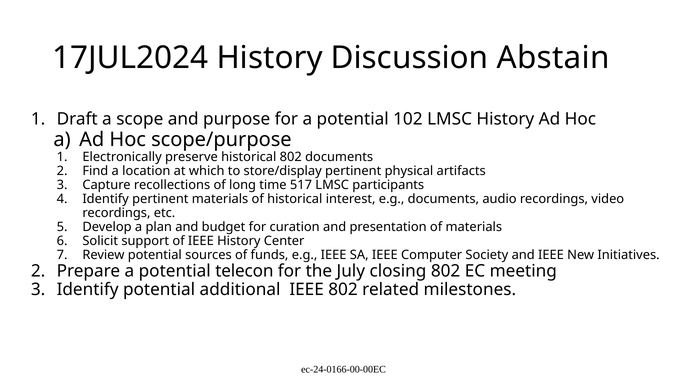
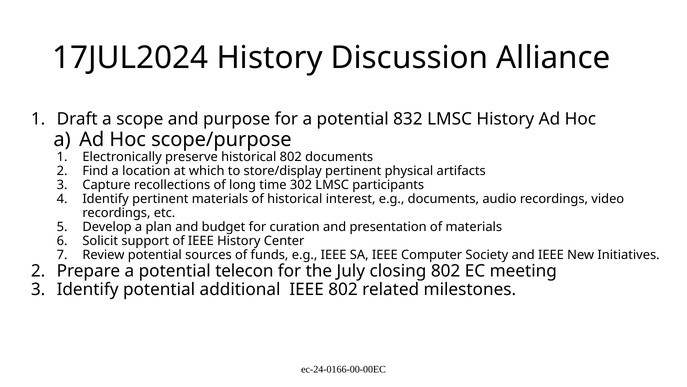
Abstain: Abstain -> Alliance
102: 102 -> 832
517: 517 -> 302
